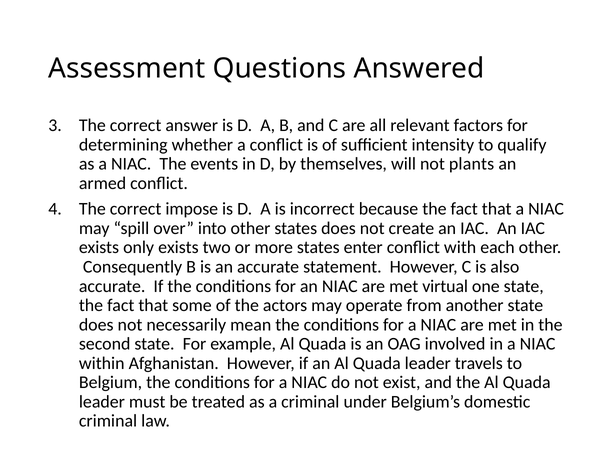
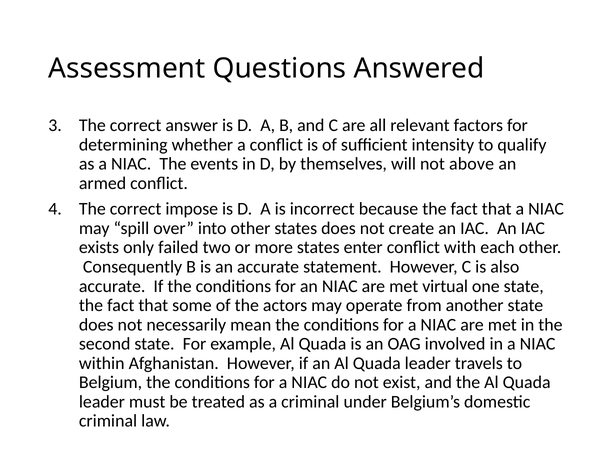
plants: plants -> above
only exists: exists -> failed
